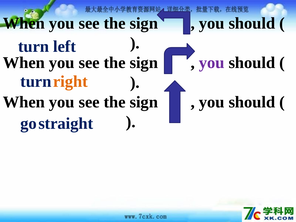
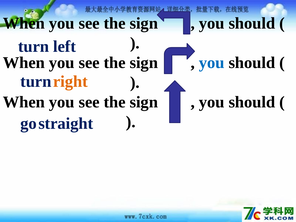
you at (212, 63) colour: purple -> blue
